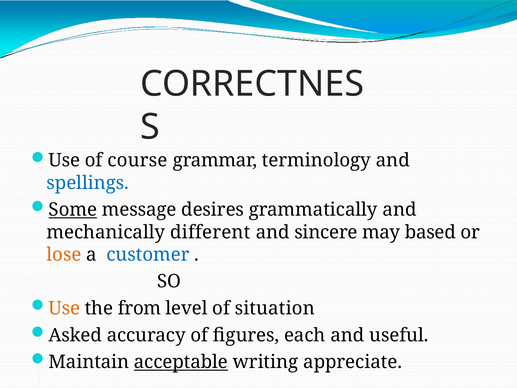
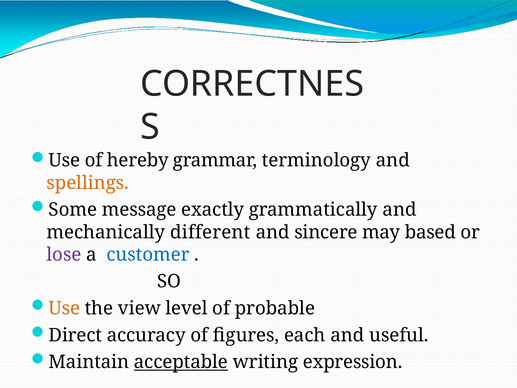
course: course -> hereby
spellings colour: blue -> orange
Some underline: present -> none
desires: desires -> exactly
lose colour: orange -> purple
from: from -> view
situation: situation -> probable
Asked: Asked -> Direct
appreciate: appreciate -> expression
